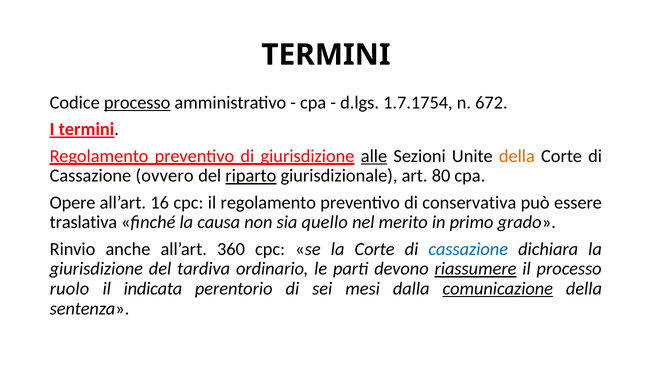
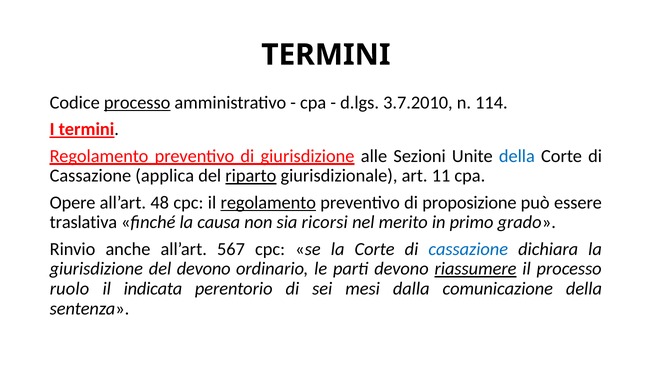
1.7.1754: 1.7.1754 -> 3.7.2010
672: 672 -> 114
alle underline: present -> none
della at (517, 156) colour: orange -> blue
ovvero: ovvero -> applica
80: 80 -> 11
16: 16 -> 48
regolamento at (268, 202) underline: none -> present
conservativa: conservativa -> proposizione
quello: quello -> ricorsi
360: 360 -> 567
del tardiva: tardiva -> devono
comunicazione underline: present -> none
